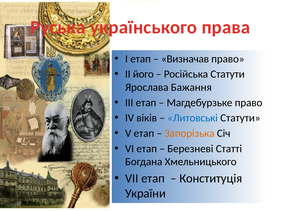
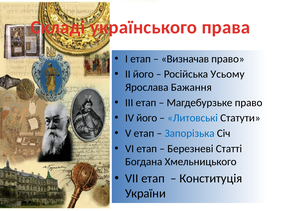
Руська: Руська -> Складі
Російська Статути: Статути -> Усьому
ІV віків: віків -> його
Запорізька colour: orange -> blue
